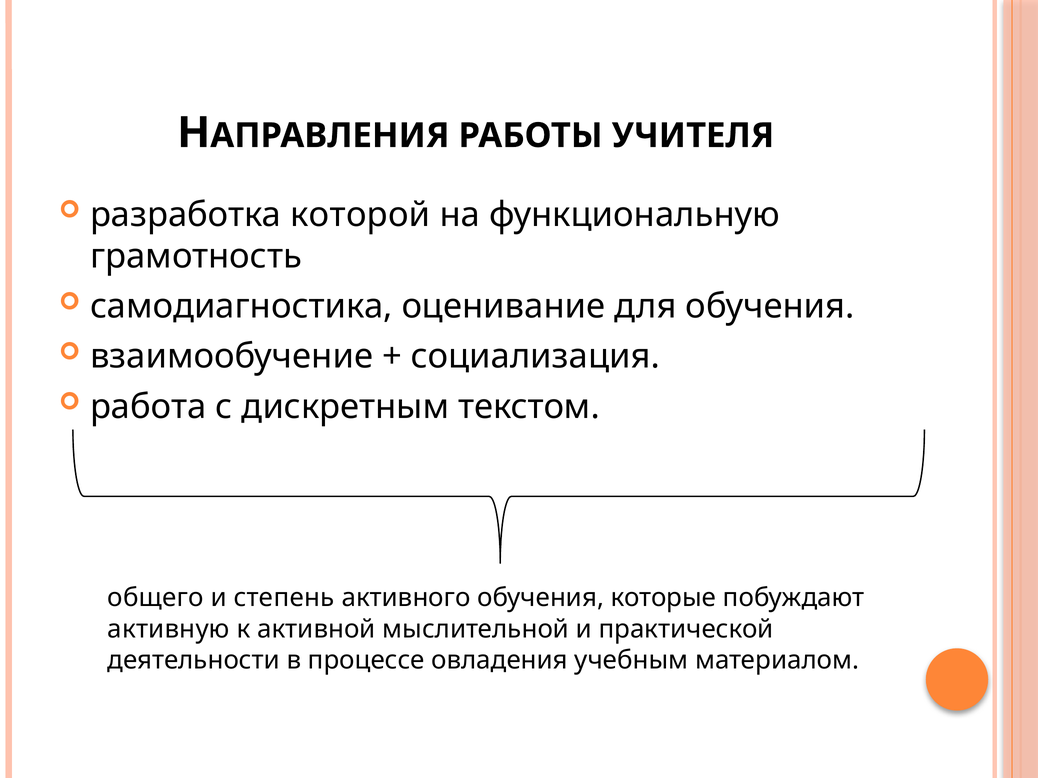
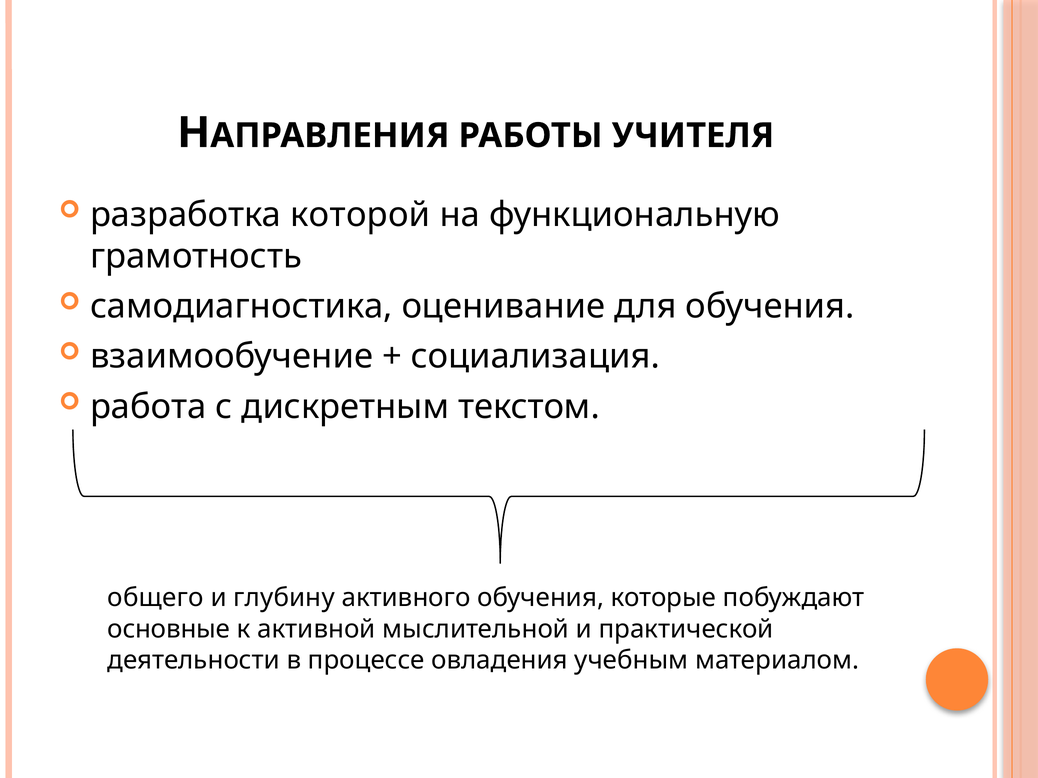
степень: степень -> глубину
активную: активную -> основные
